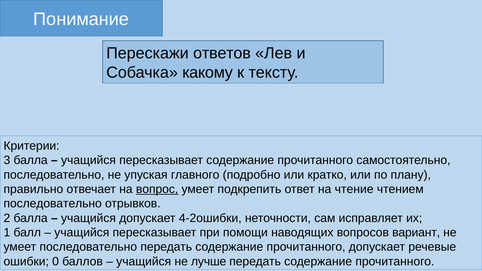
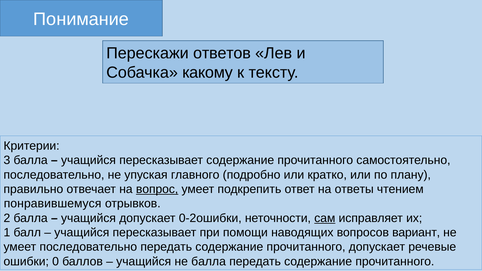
чтение: чтение -> ответы
последовательно at (53, 204): последовательно -> понравившемуся
4-2ошибки: 4-2ошибки -> 0-2ошибки
сам underline: none -> present
не лучше: лучше -> балла
